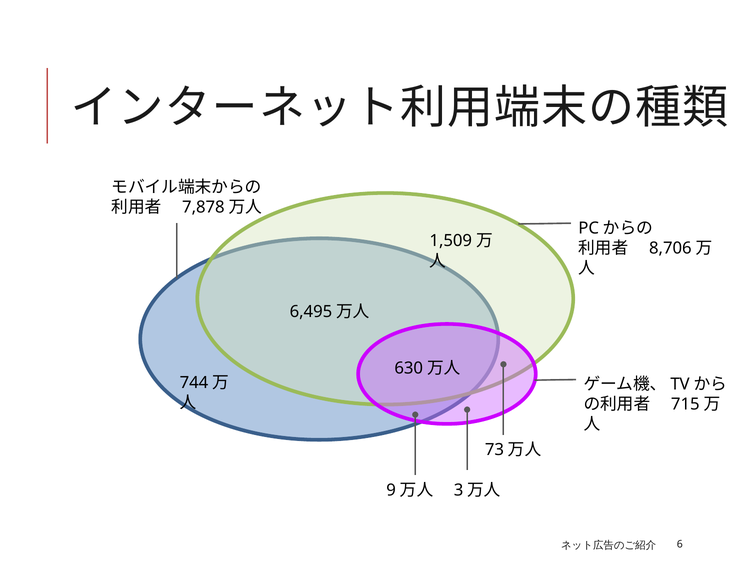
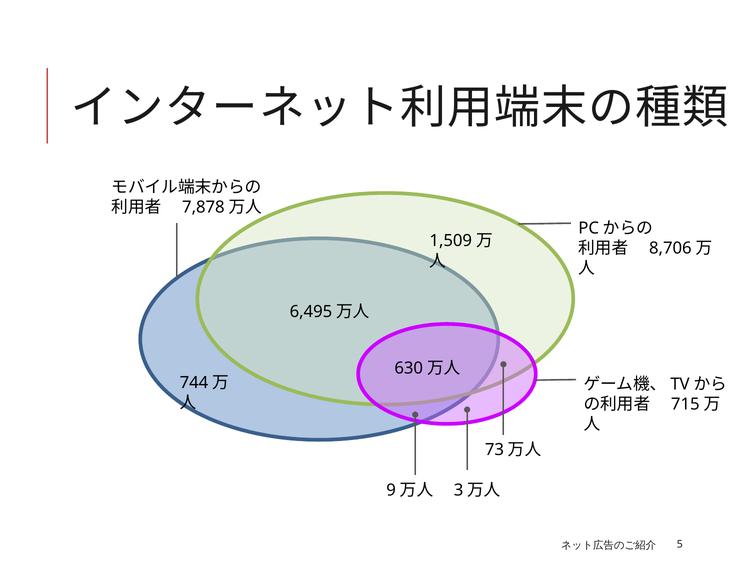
6: 6 -> 5
